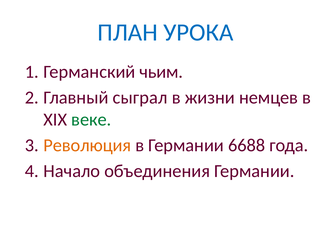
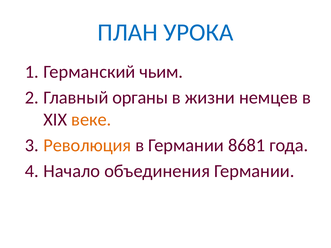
сыграл: сыграл -> органы
веке colour: green -> orange
6688: 6688 -> 8681
